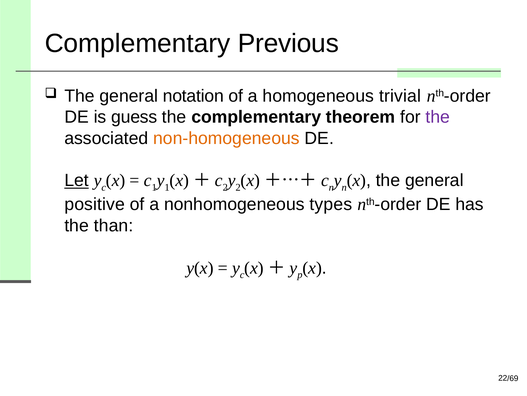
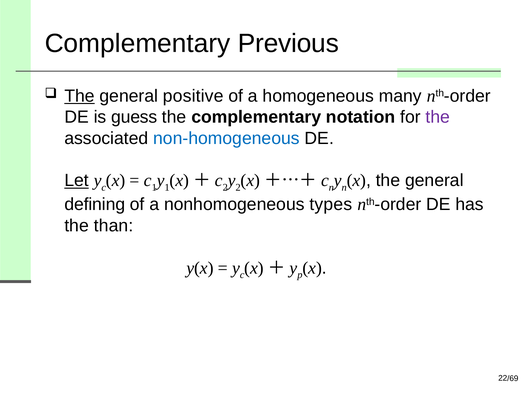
The at (80, 96) underline: none -> present
notation: notation -> positive
trivial: trivial -> many
theorem: theorem -> notation
non-homogeneous colour: orange -> blue
positive: positive -> defining
